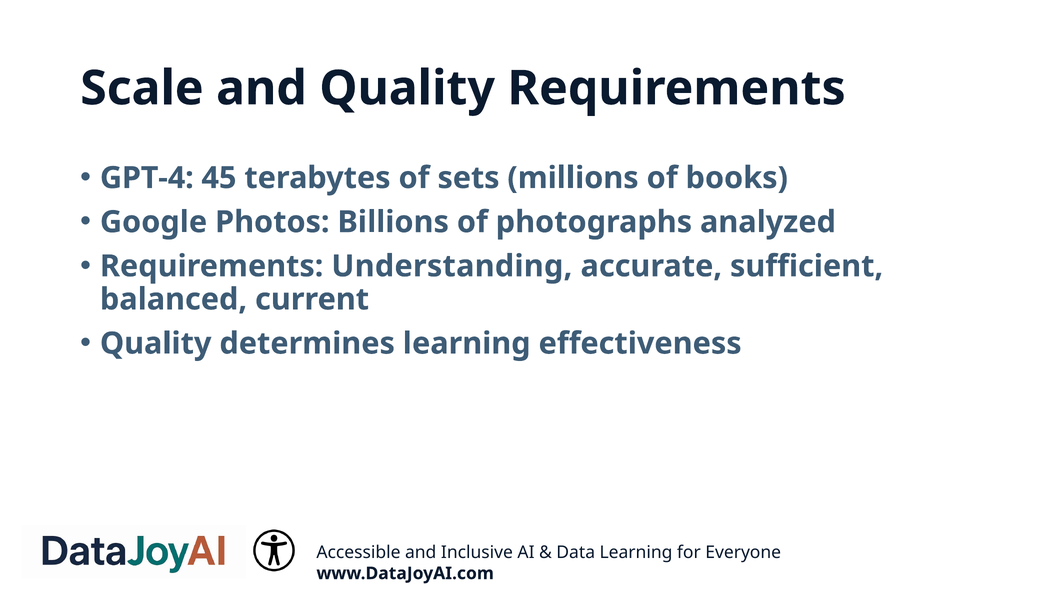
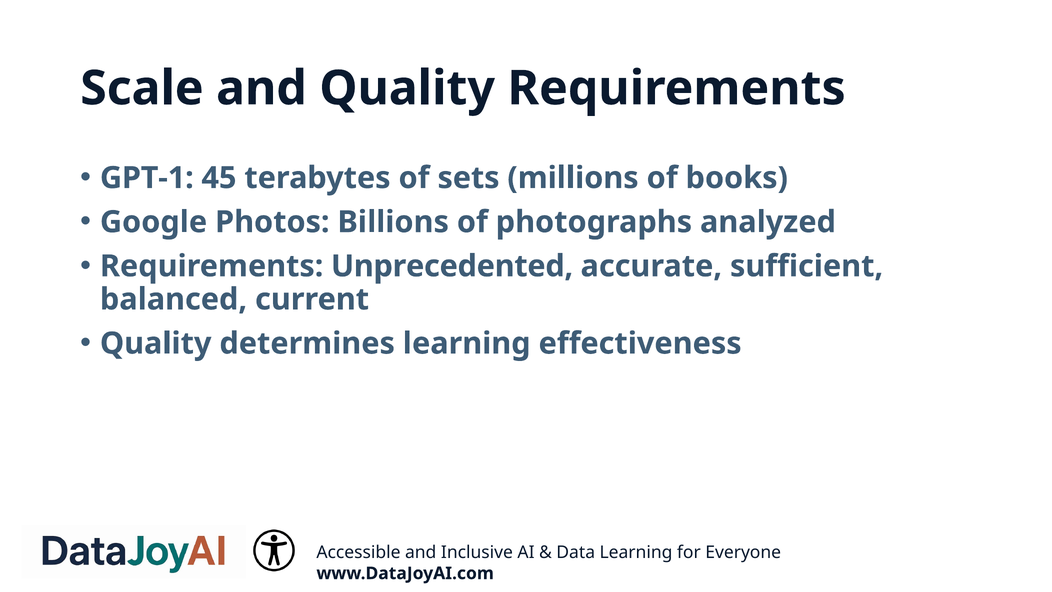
GPT-4: GPT-4 -> GPT-1
Understanding: Understanding -> Unprecedented
